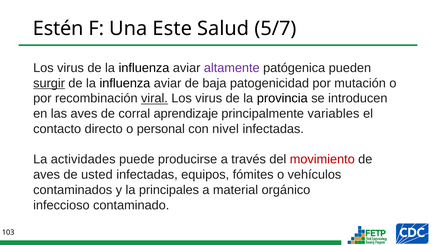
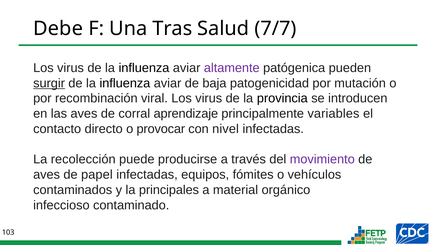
Estén: Estén -> Debe
Este: Este -> Tras
5/7: 5/7 -> 7/7
viral underline: present -> none
personal: personal -> provocar
actividades: actividades -> recolección
movimiento colour: red -> purple
usted: usted -> papel
